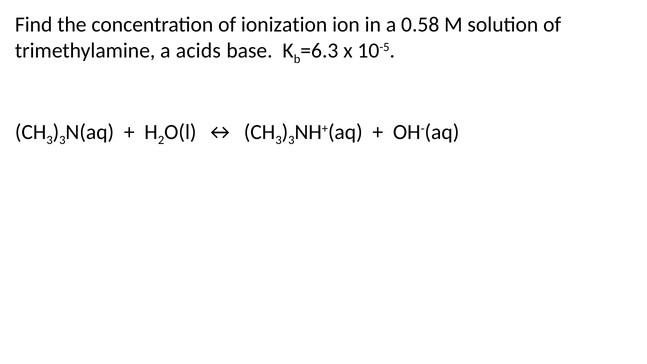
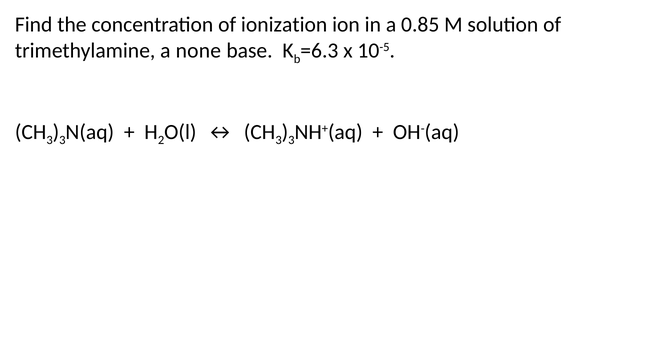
0.58: 0.58 -> 0.85
acids: acids -> none
